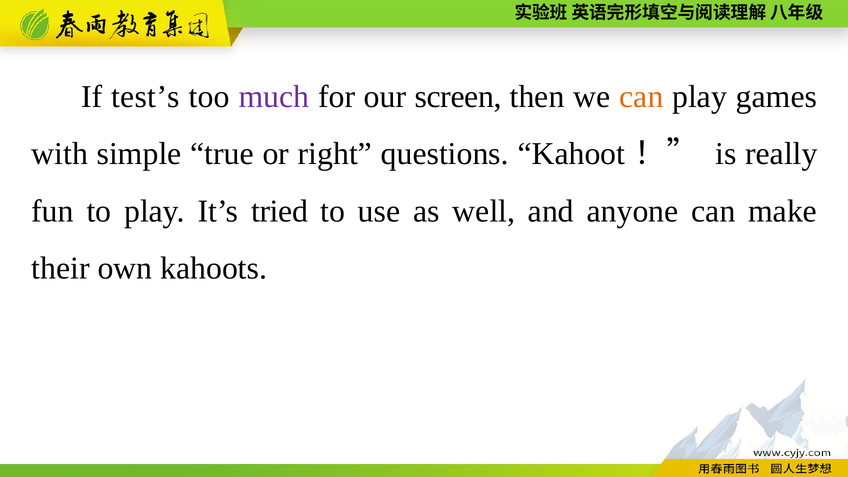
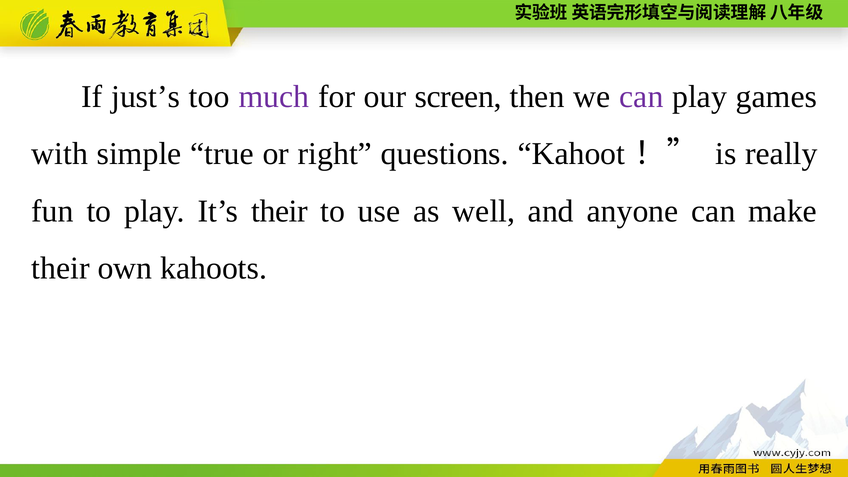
test’s: test’s -> just’s
can at (641, 97) colour: orange -> purple
It’s tried: tried -> their
